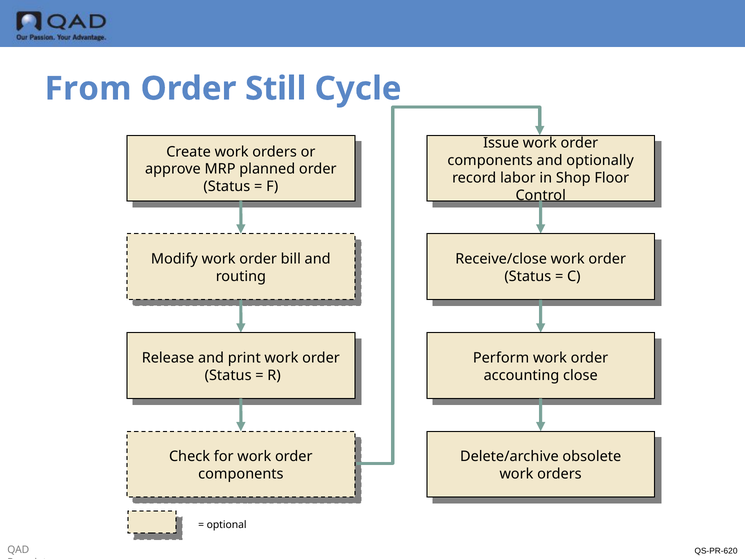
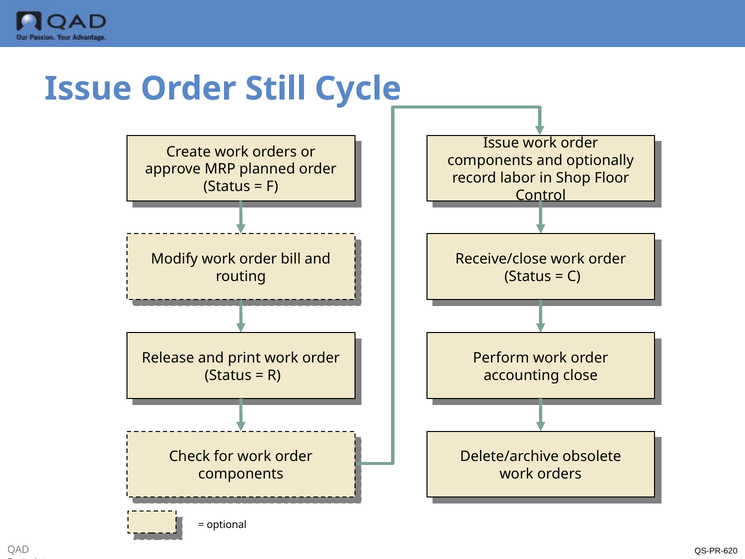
From at (88, 89): From -> Issue
